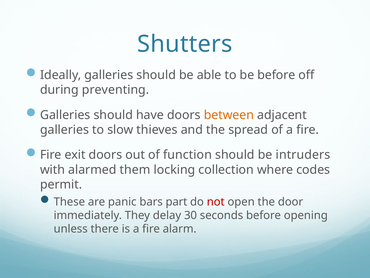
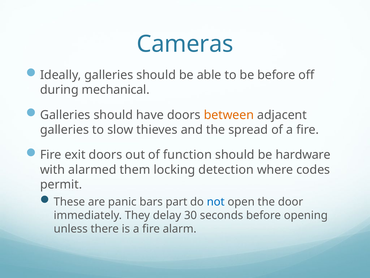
Shutters: Shutters -> Cameras
preventing: preventing -> mechanical
intruders: intruders -> hardware
collection: collection -> detection
not colour: red -> blue
